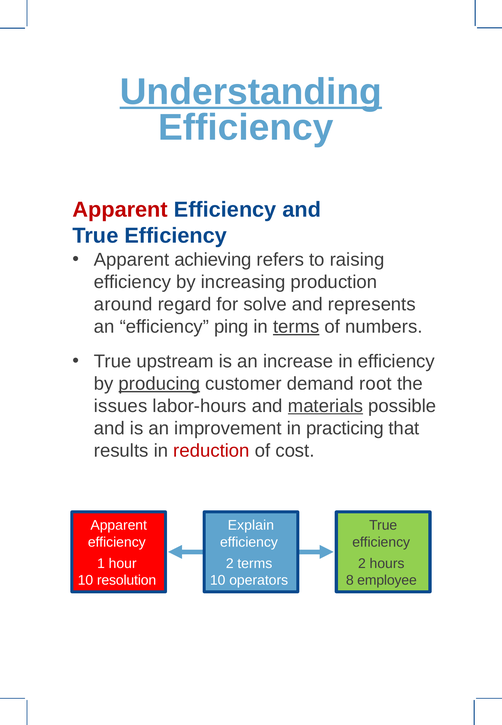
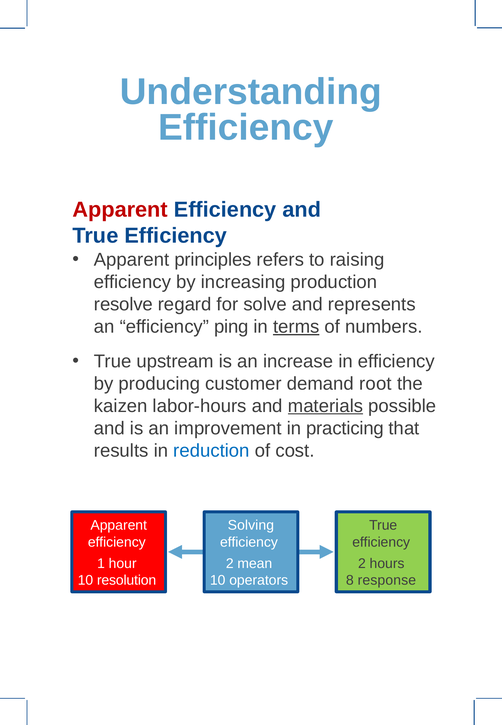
Understanding underline: present -> none
achieving: achieving -> principles
around: around -> resolve
producing underline: present -> none
issues: issues -> kaizen
reduction colour: red -> blue
Explain: Explain -> Solving
2 terms: terms -> mean
employee: employee -> response
